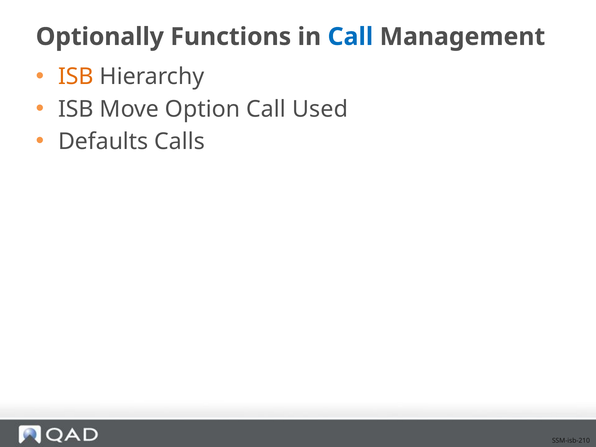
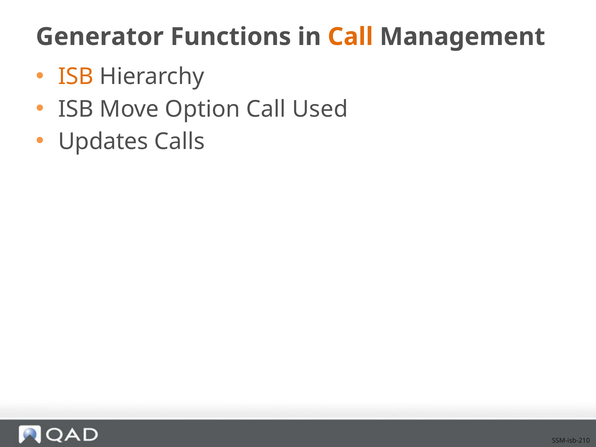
Optionally: Optionally -> Generator
Call at (350, 37) colour: blue -> orange
Defaults: Defaults -> Updates
